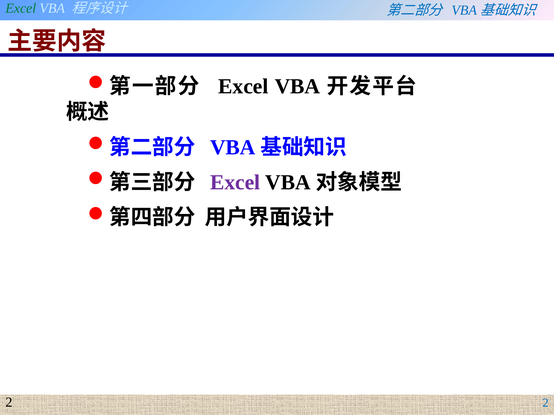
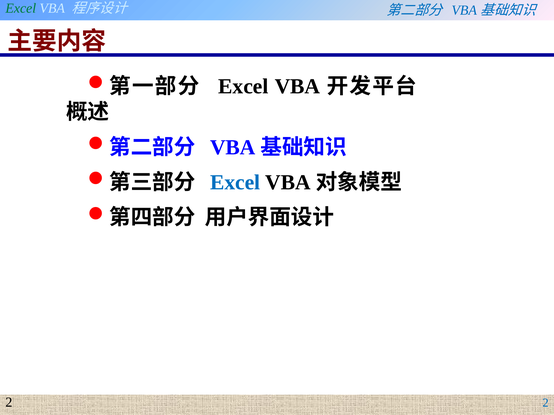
Excel at (235, 183) colour: purple -> blue
